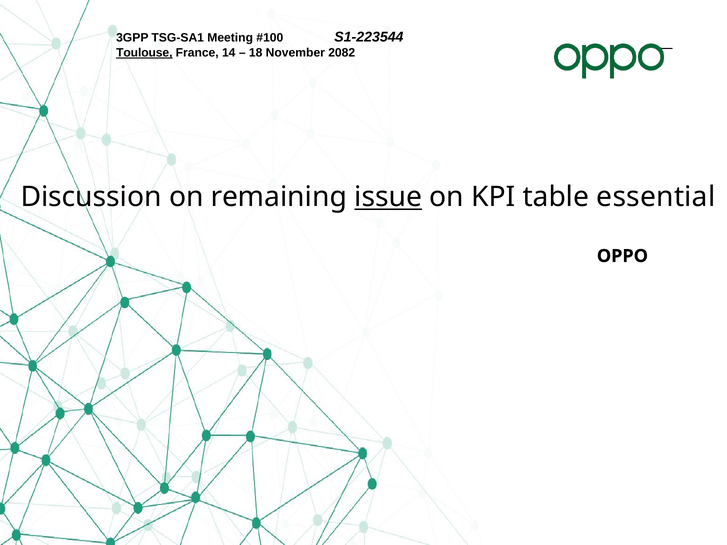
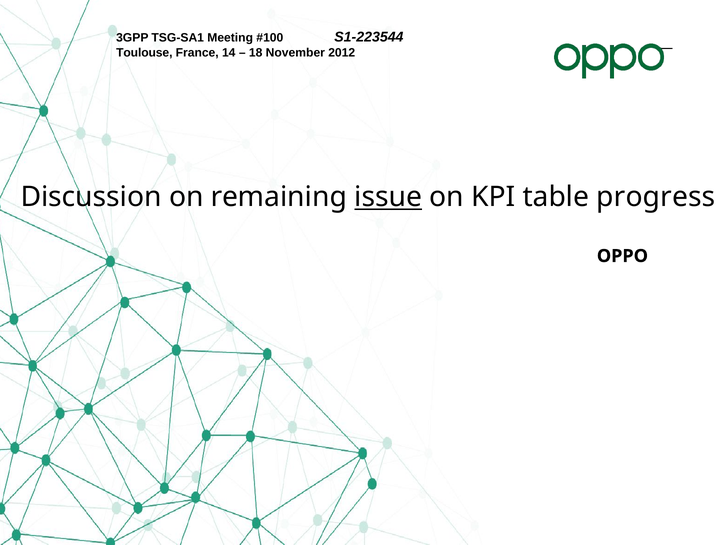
Toulouse underline: present -> none
2082: 2082 -> 2012
essential: essential -> progress
